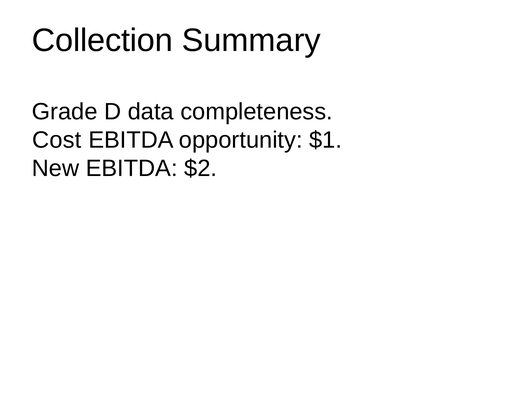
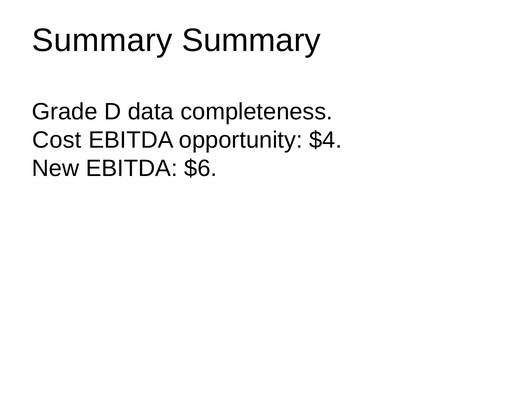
Collection at (102, 40): Collection -> Summary
$1: $1 -> $4
$2: $2 -> $6
